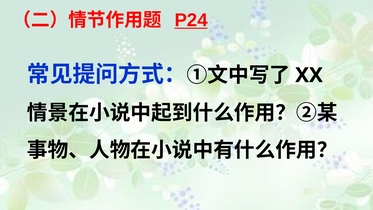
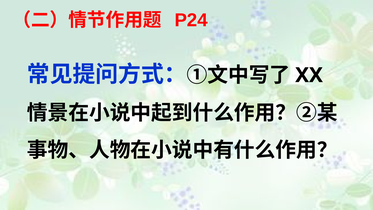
P24 underline: present -> none
